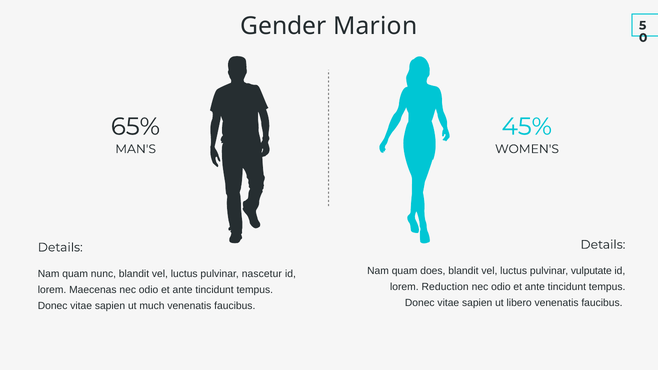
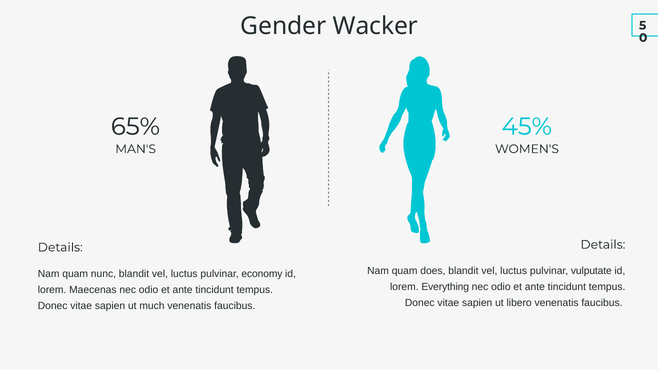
Marion: Marion -> Wacker
nascetur: nascetur -> economy
Reduction: Reduction -> Everything
